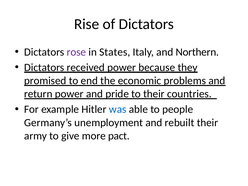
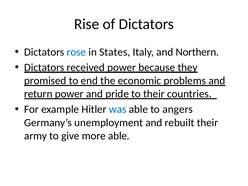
rose colour: purple -> blue
people: people -> angers
more pact: pact -> able
